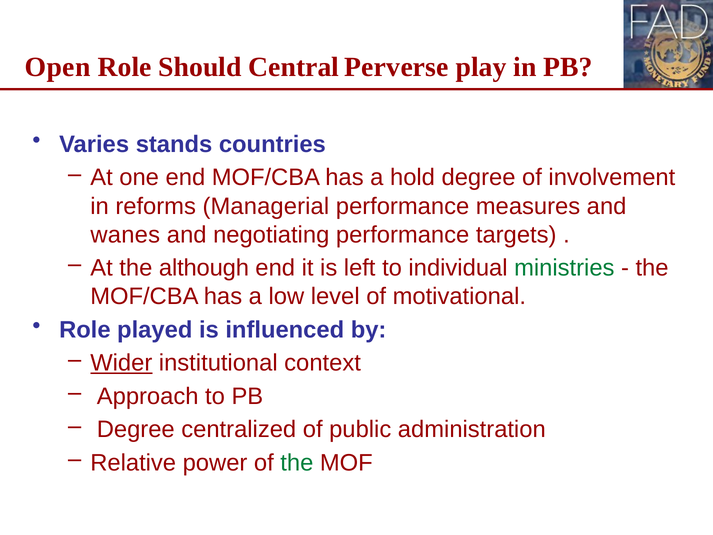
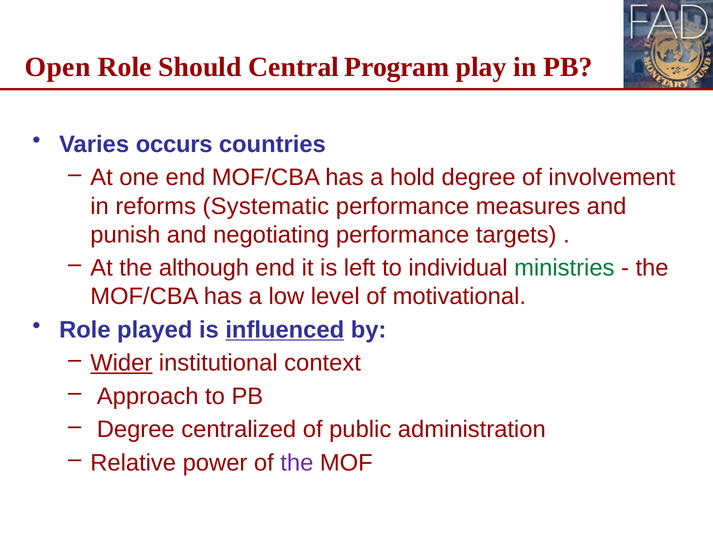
Perverse: Perverse -> Program
stands: stands -> occurs
Managerial: Managerial -> Systematic
wanes: wanes -> punish
influenced underline: none -> present
the at (297, 463) colour: green -> purple
